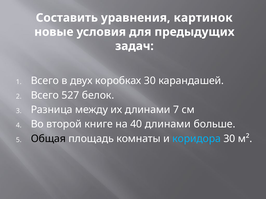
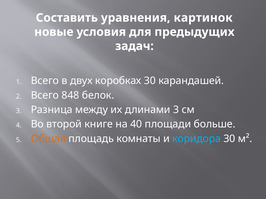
527: 527 -> 848
длинами 7: 7 -> 3
40 длинами: длинами -> площади
Общая colour: black -> orange
